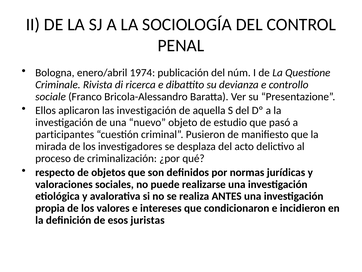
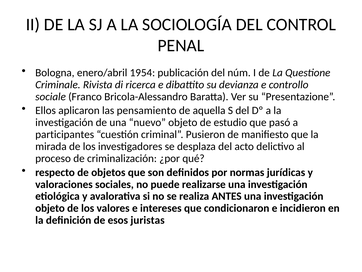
1974: 1974 -> 1954
las investigación: investigación -> pensamiento
propia at (50, 208): propia -> objeto
